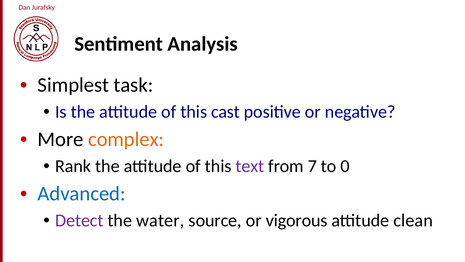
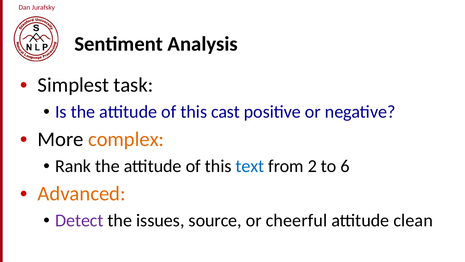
text colour: purple -> blue
7: 7 -> 2
0: 0 -> 6
Advanced colour: blue -> orange
water: water -> issues
vigorous: vigorous -> cheerful
